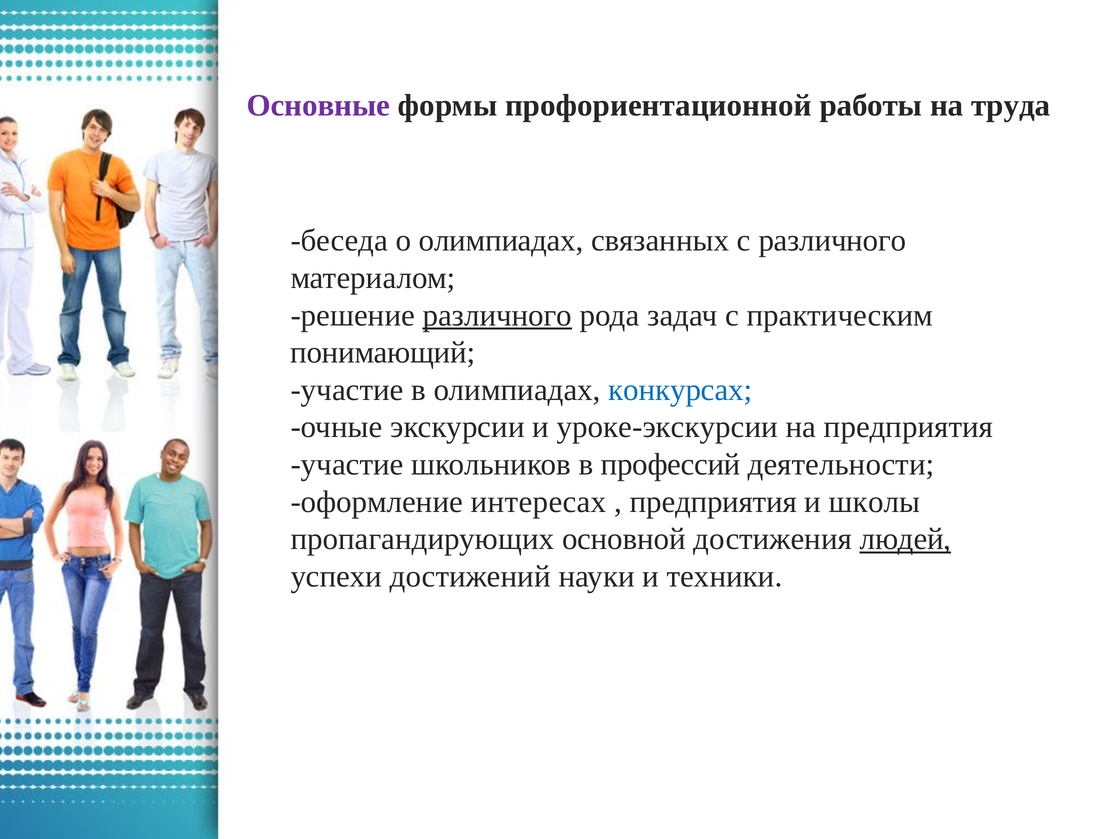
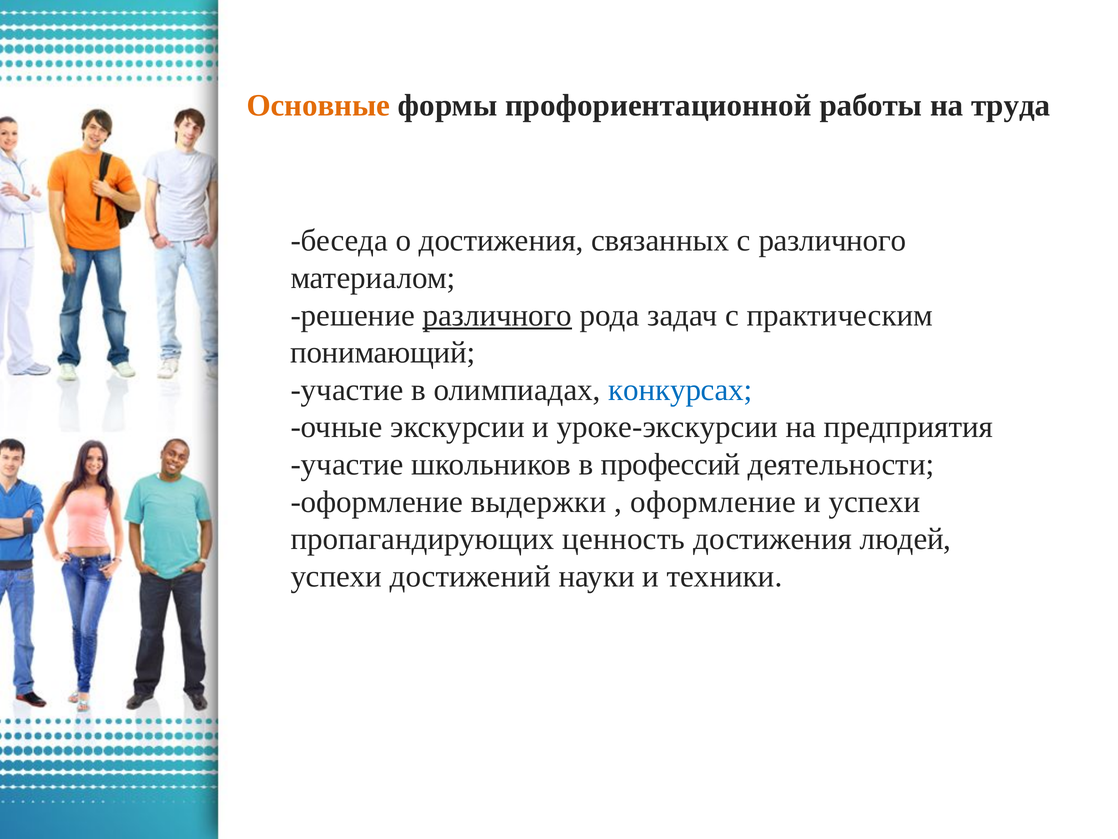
Основные colour: purple -> orange
о олимпиадах: олимпиадах -> достижения
интересах: интересах -> выдержки
предприятия at (713, 502): предприятия -> оформление
и школы: школы -> успехи
основной: основной -> ценность
людей underline: present -> none
